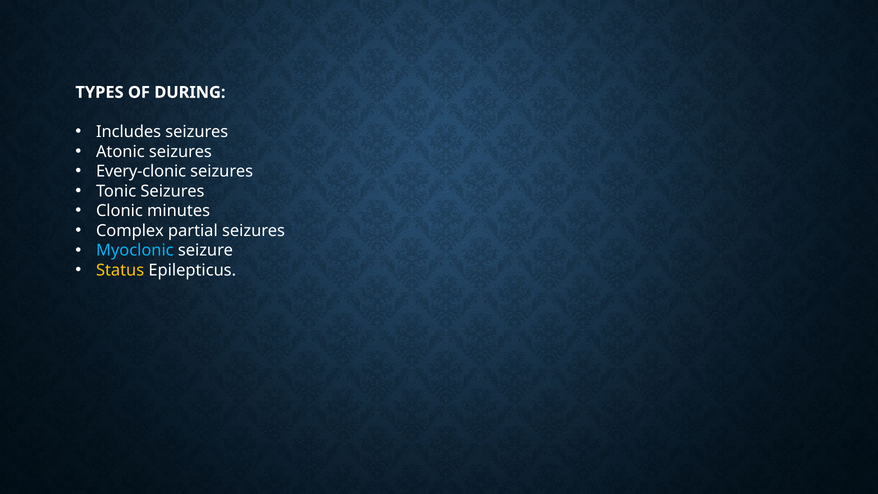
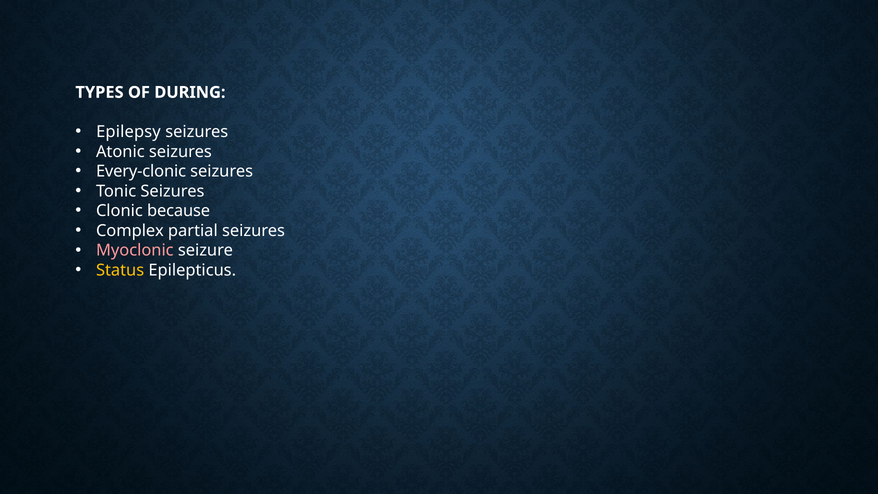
Includes: Includes -> Epilepsy
minutes: minutes -> because
Myoclonic colour: light blue -> pink
